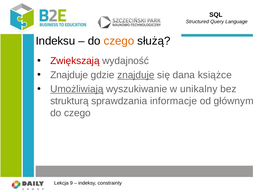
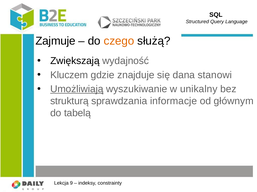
Indeksu: Indeksu -> Zajmuje
Zwiększają colour: red -> black
Znajduje at (69, 75): Znajduje -> Kluczem
znajduje at (136, 75) underline: present -> none
książce: książce -> stanowi
czego at (77, 113): czego -> tabelą
